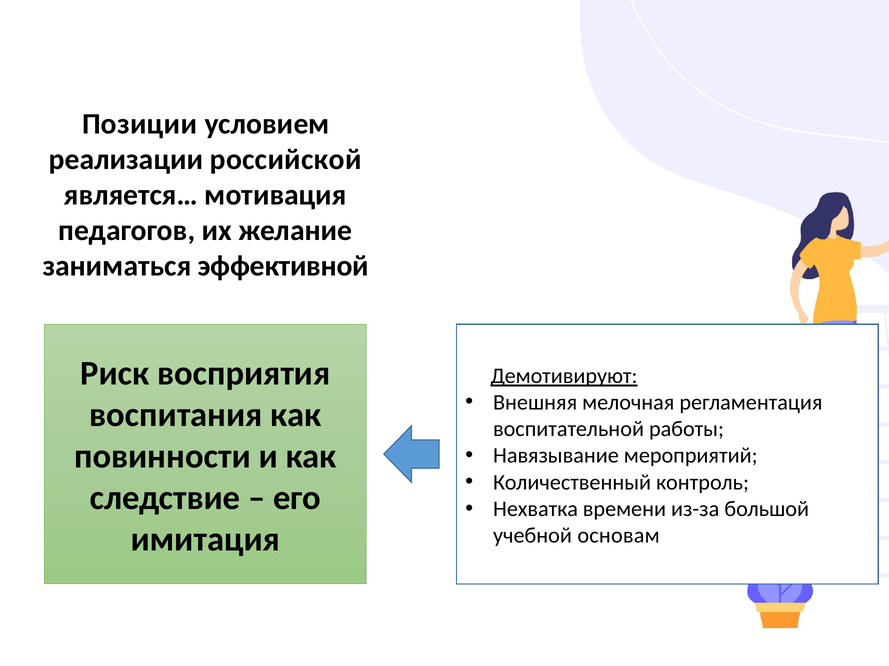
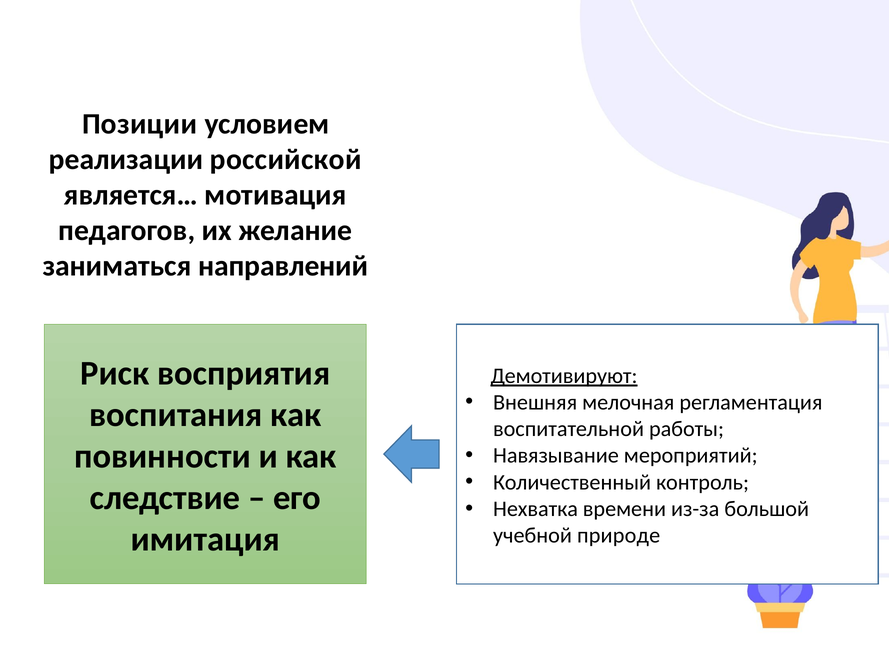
эффективной: эффективной -> направлений
основам: основам -> природе
